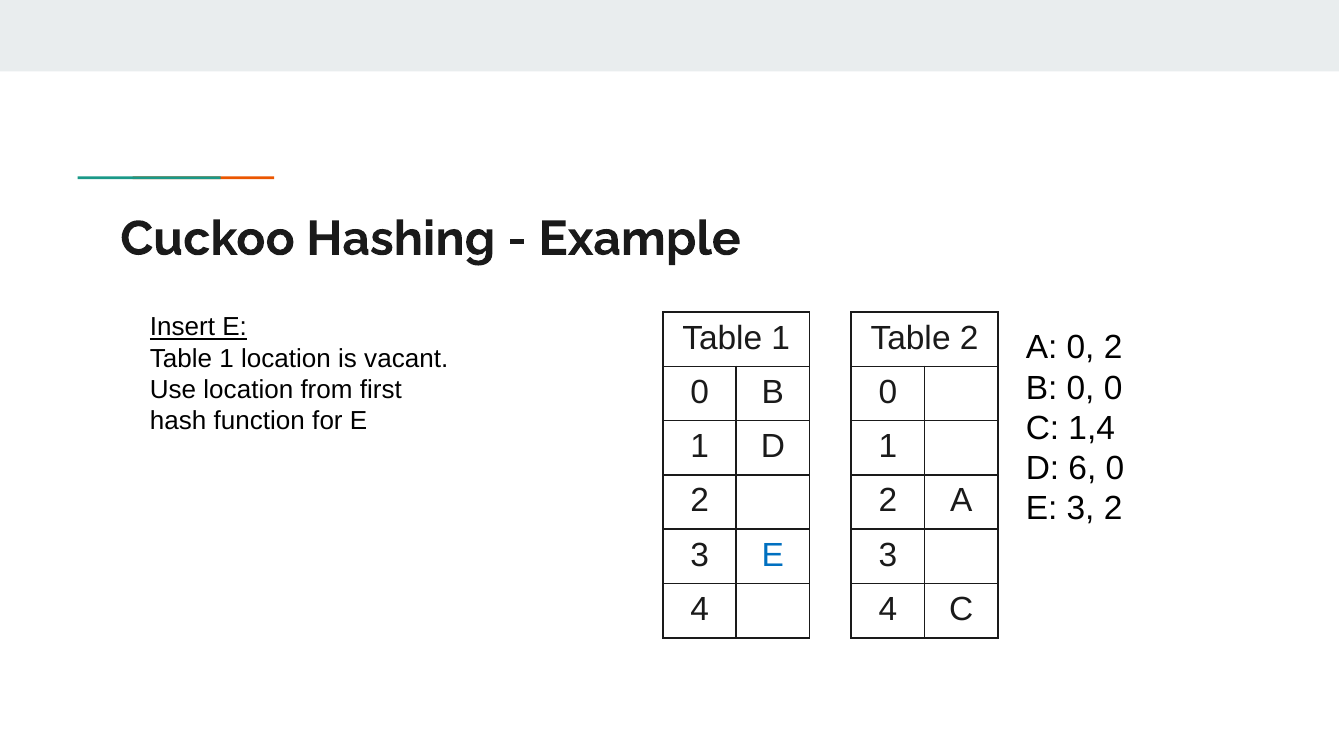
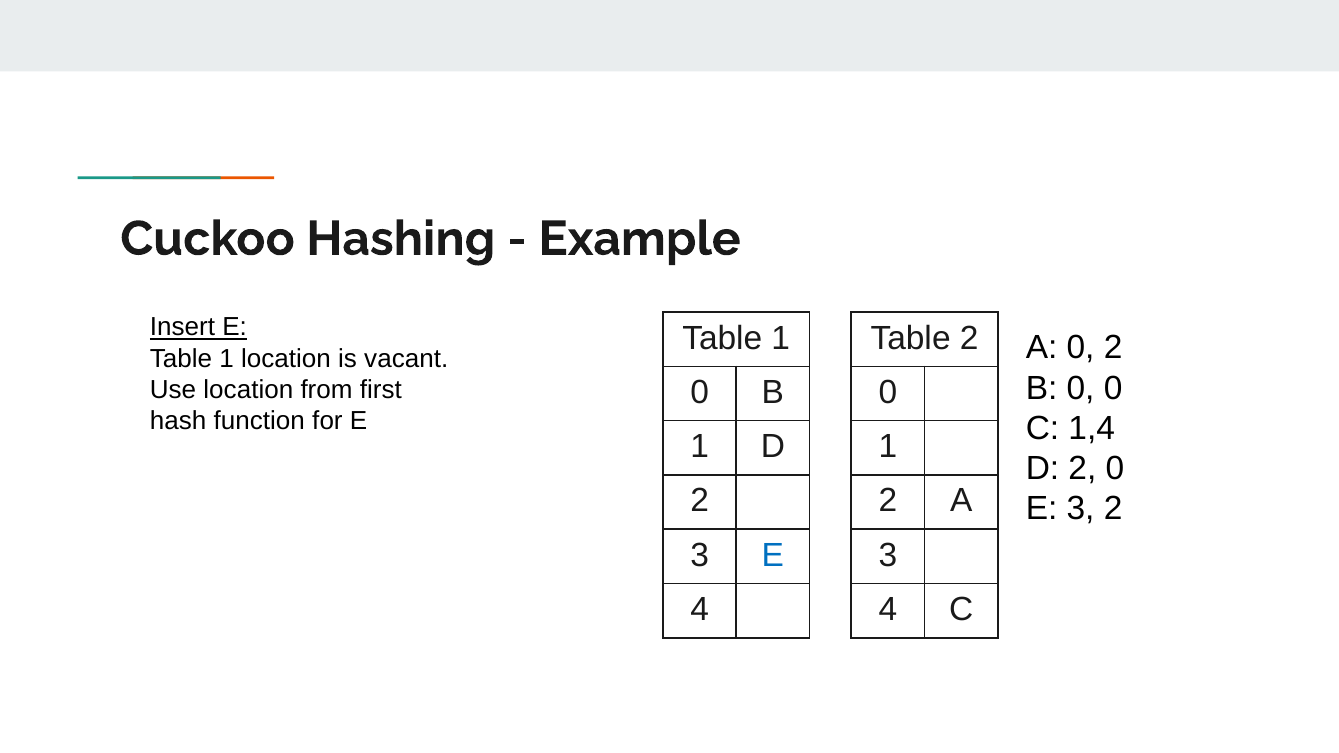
6 at (1082, 468): 6 -> 2
